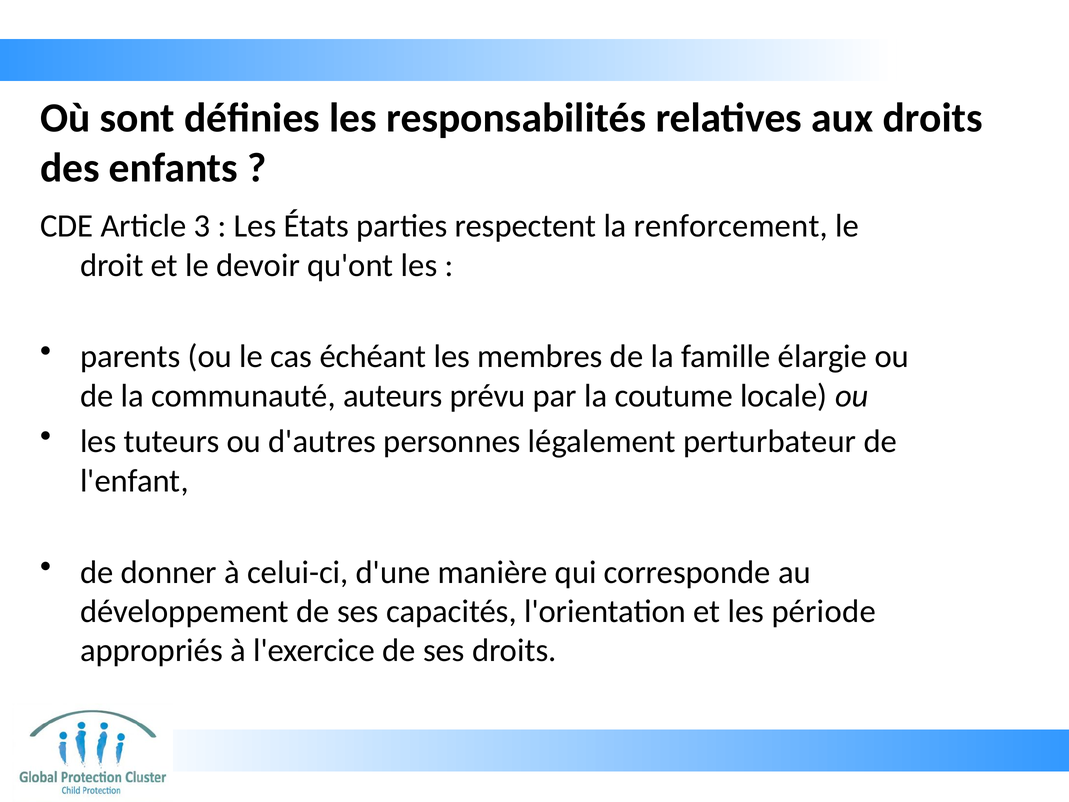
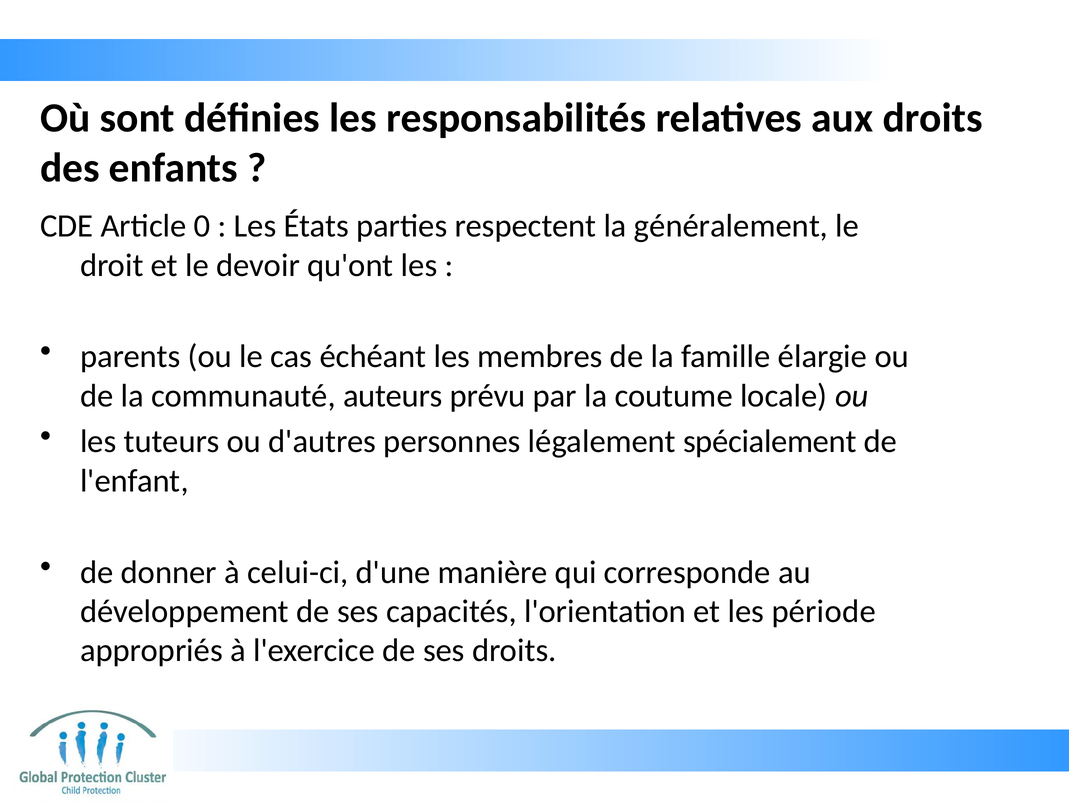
3: 3 -> 0
renforcement: renforcement -> généralement
perturbateur: perturbateur -> spécialement
